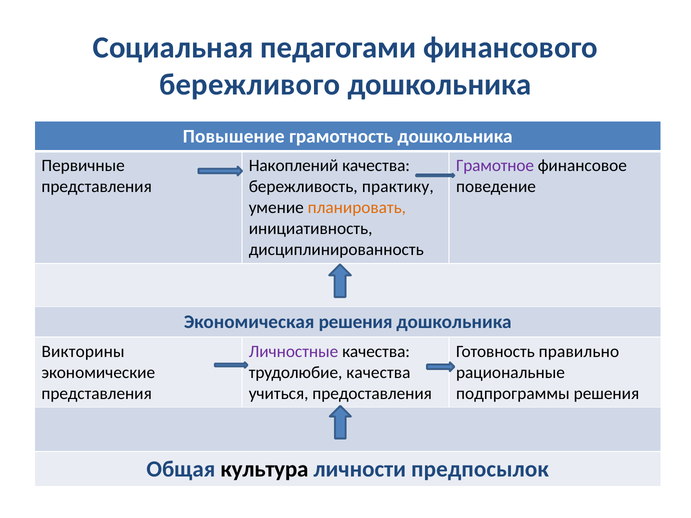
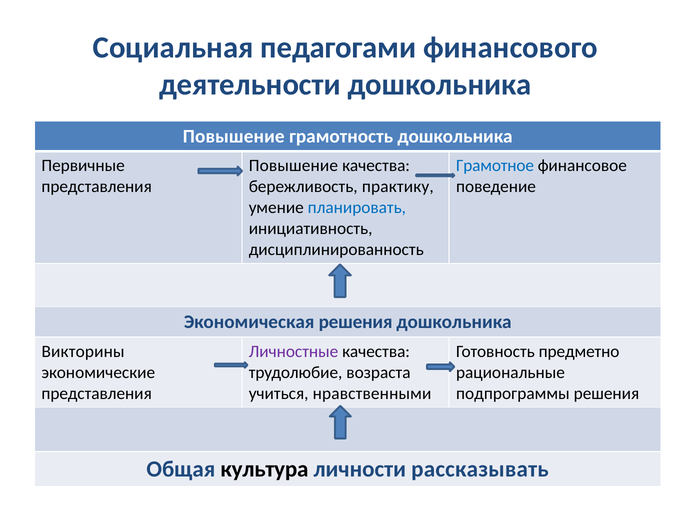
бережливого: бережливого -> деятельности
Накоплений at (294, 166): Накоплений -> Повышение
Грамотное colour: purple -> blue
планировать colour: orange -> blue
правильно: правильно -> предметно
трудолюбие качества: качества -> возраста
предоставления: предоставления -> нравственными
предпосылок: предпосылок -> рассказывать
